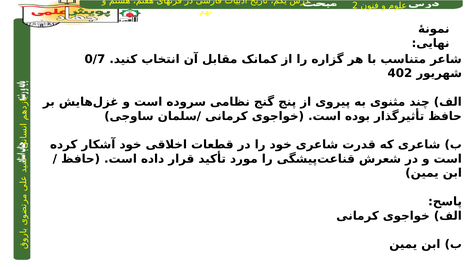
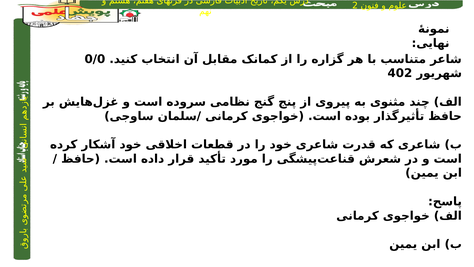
0/7: 0/7 -> 0/0
